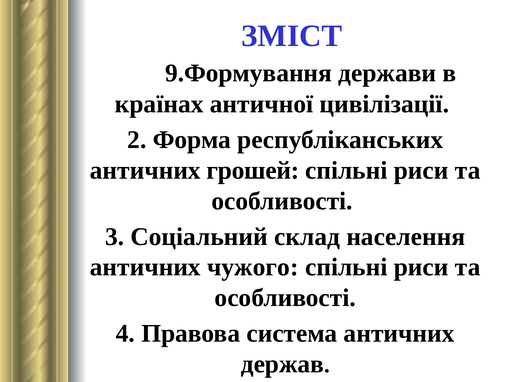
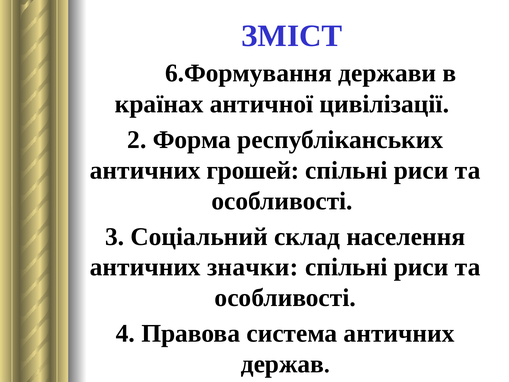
9.Формування: 9.Формування -> 6.Формування
чужого: чужого -> значки
